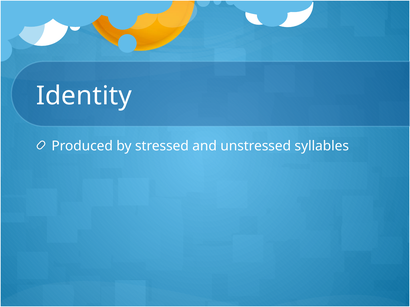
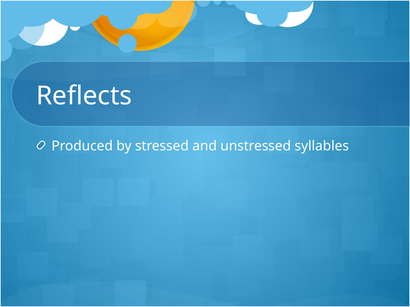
Identity: Identity -> Reflects
